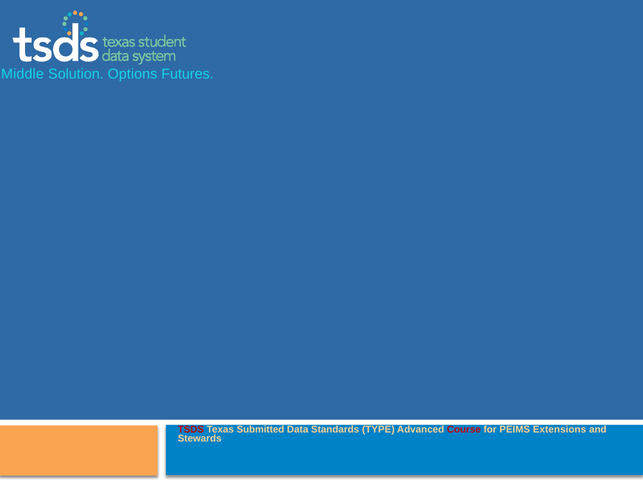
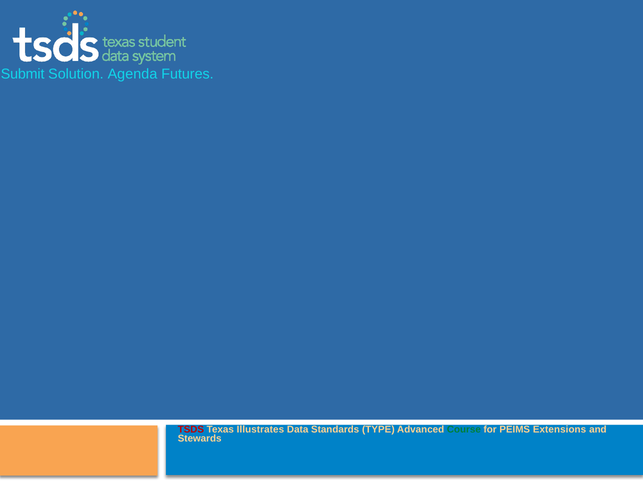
Middle: Middle -> Submit
Options: Options -> Agenda
Submitted: Submitted -> Illustrates
Course colour: red -> green
